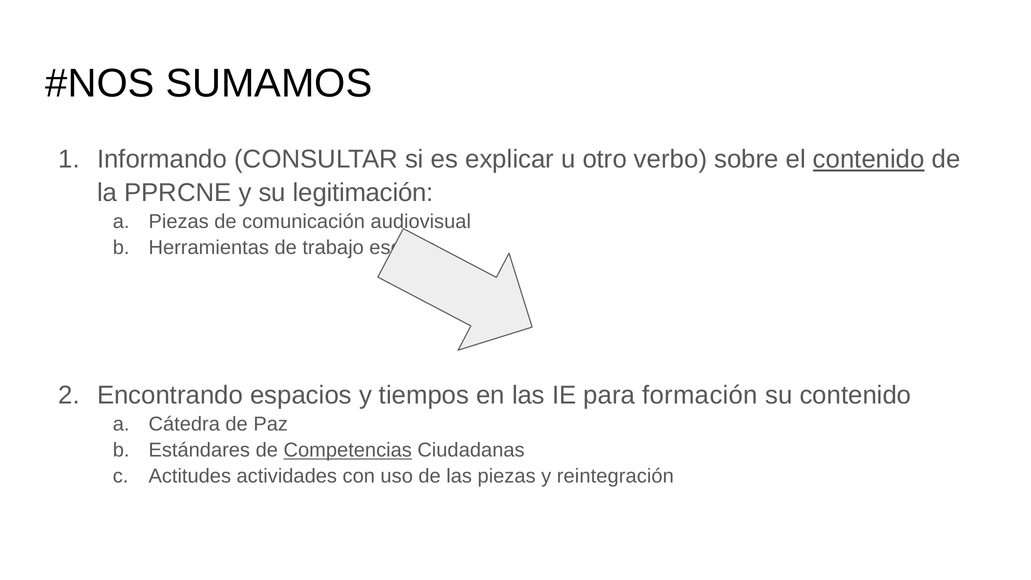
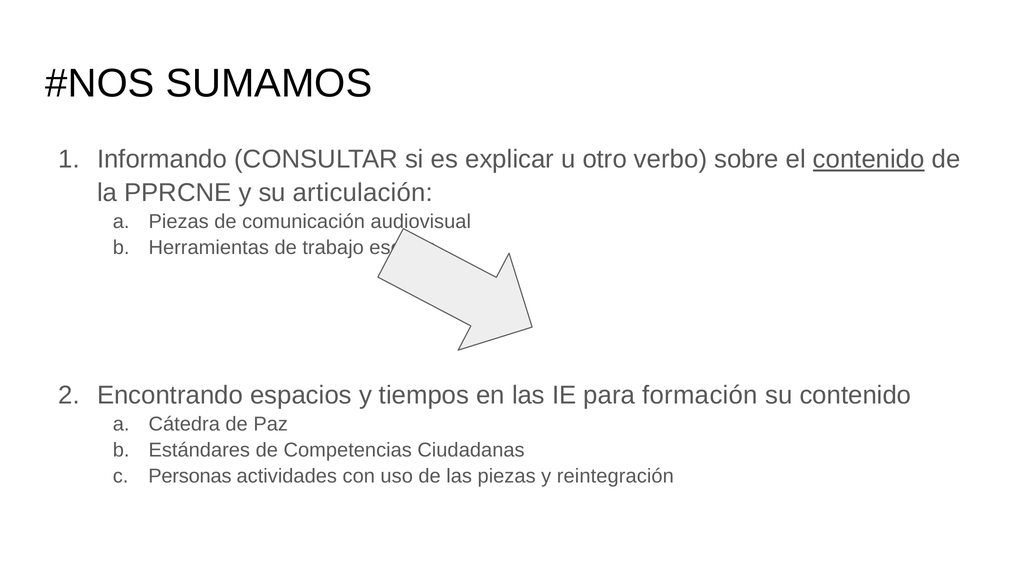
legitimación: legitimación -> articulación
Competencias underline: present -> none
Actitudes: Actitudes -> Personas
